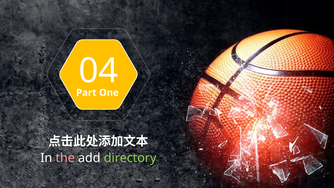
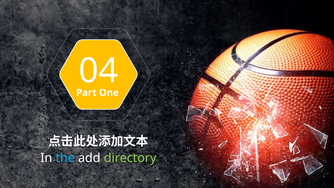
the colour: pink -> light blue
